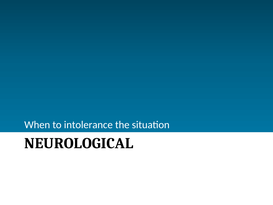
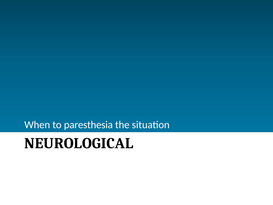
intolerance: intolerance -> paresthesia
